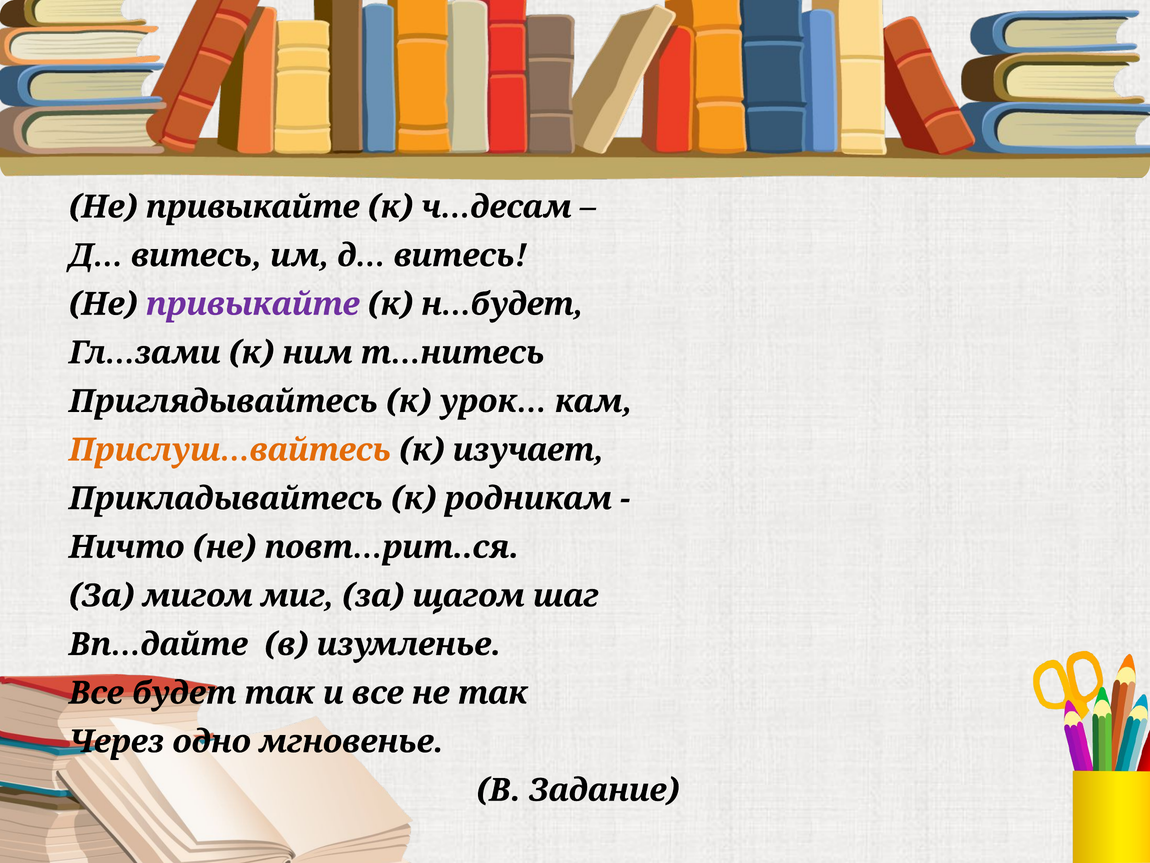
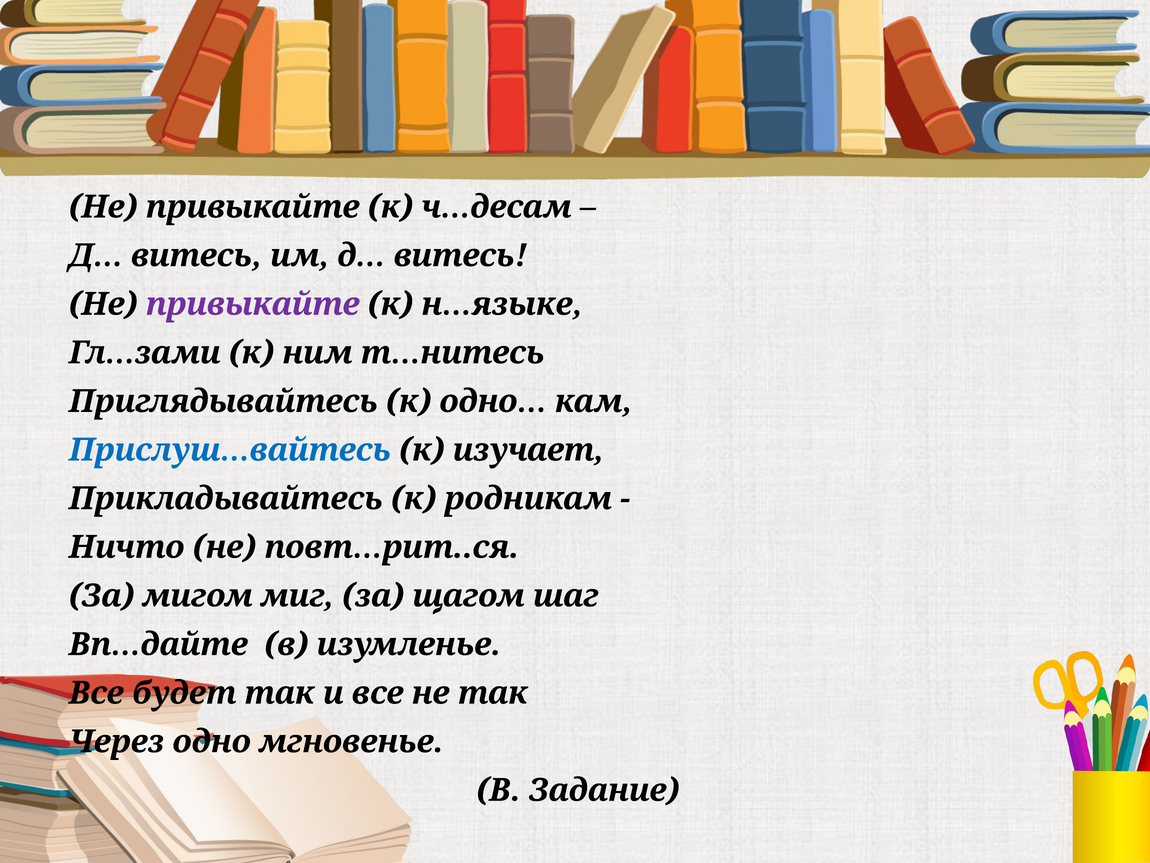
н…будет: н…будет -> н…языке
урок…: урок… -> одно…
Прислуш…вайтесь colour: orange -> blue
